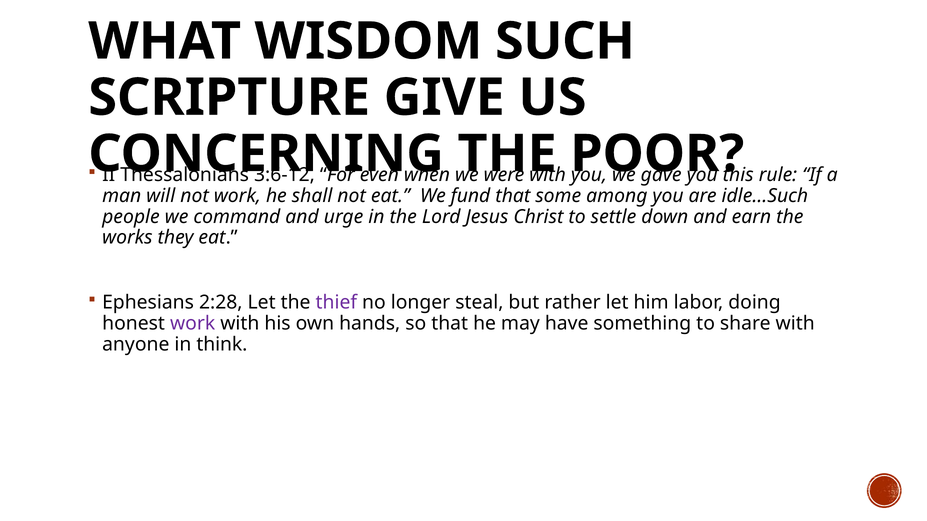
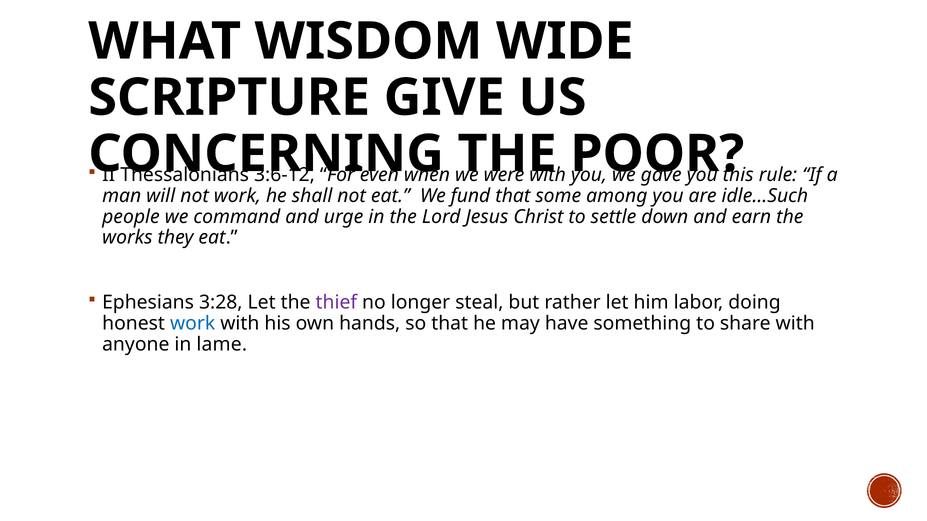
SUCH: SUCH -> WIDE
2:28: 2:28 -> 3:28
work at (193, 324) colour: purple -> blue
think: think -> lame
